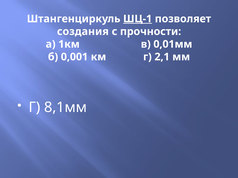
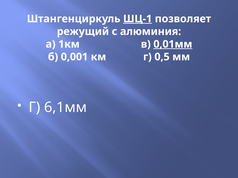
создания: создания -> режущий
прочности: прочности -> алюминия
0,01мм underline: none -> present
2,1: 2,1 -> 0,5
8,1мм: 8,1мм -> 6,1мм
